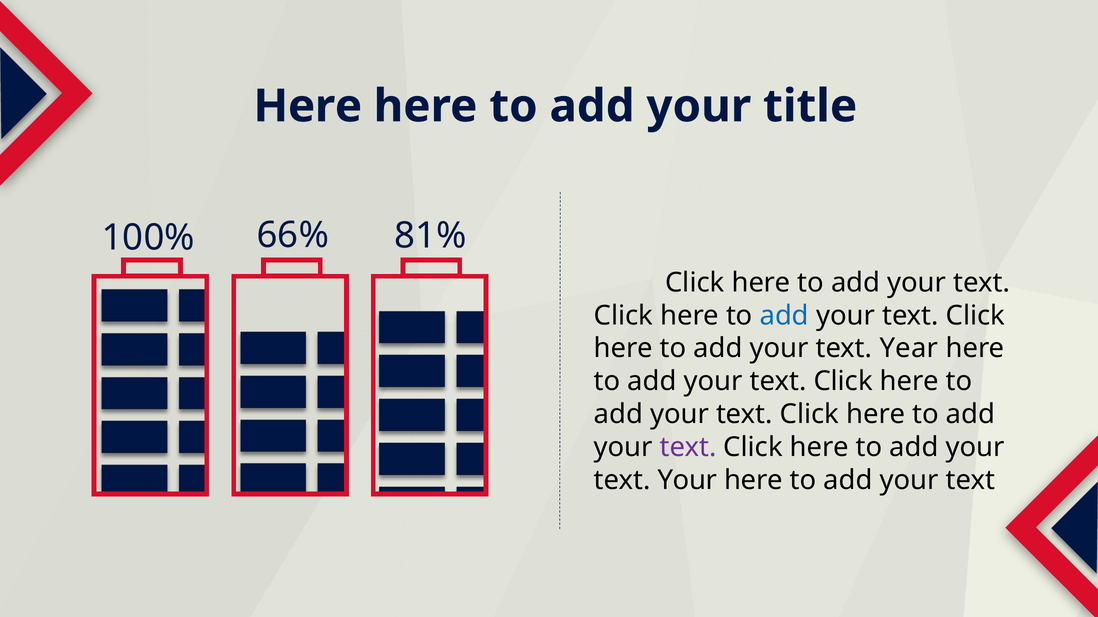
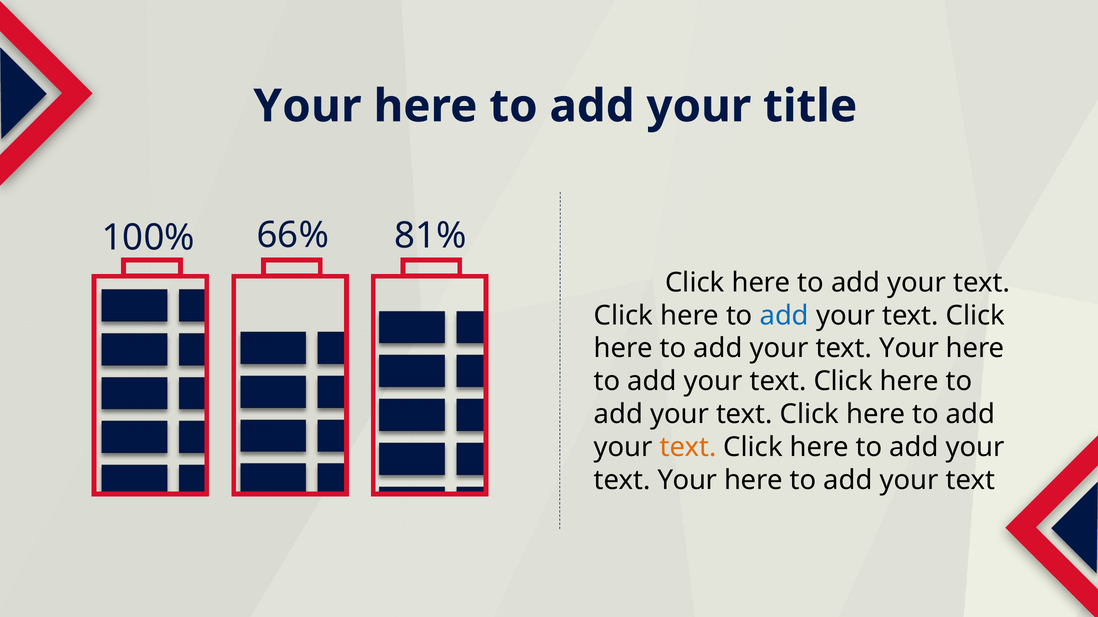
Here at (308, 106): Here -> Your
Year at (909, 349): Year -> Your
text at (688, 448) colour: purple -> orange
